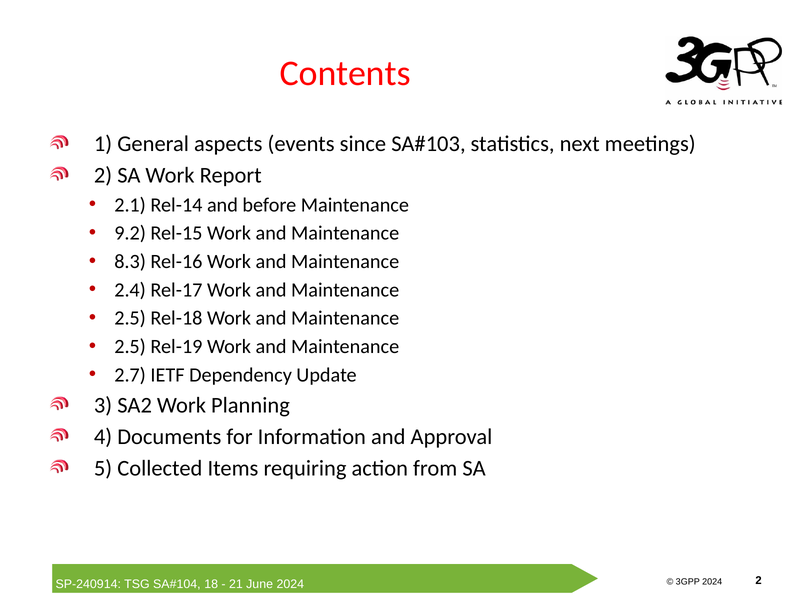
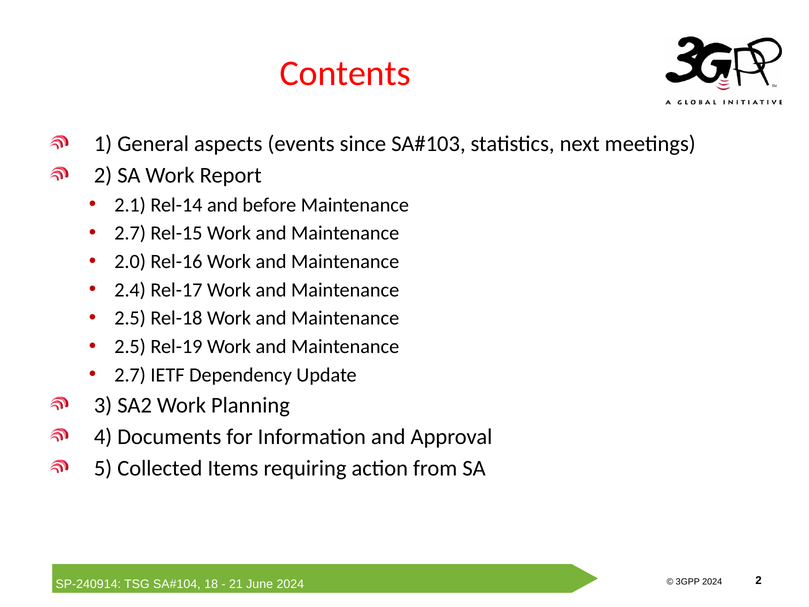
9.2 at (130, 233): 9.2 -> 2.7
8.3: 8.3 -> 2.0
